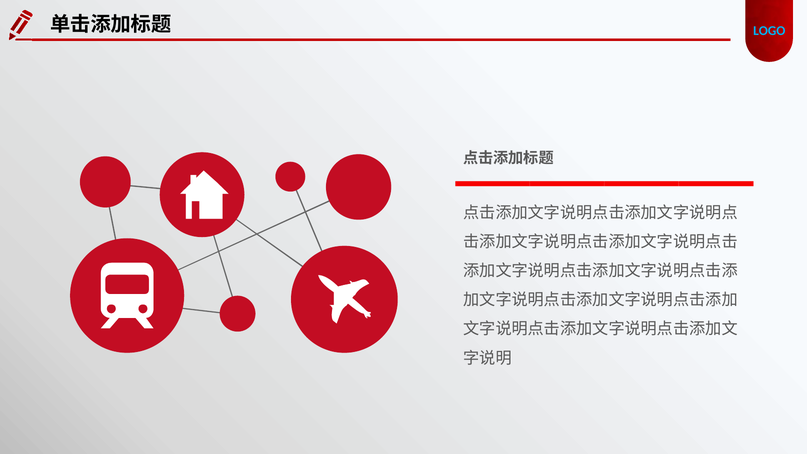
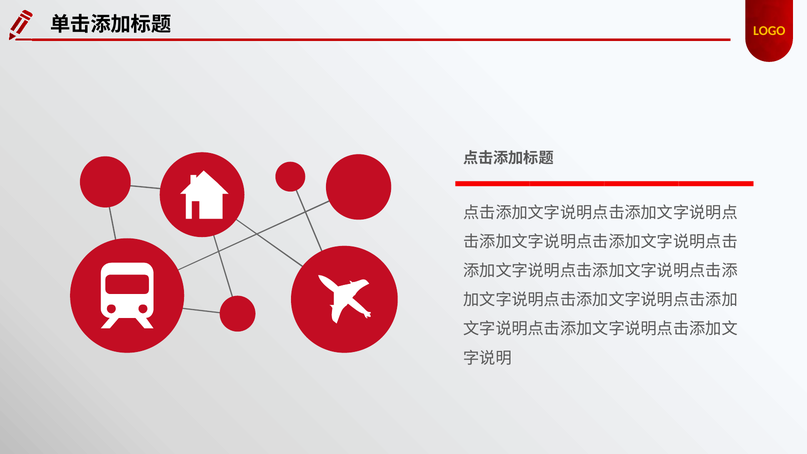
LOGO colour: light blue -> yellow
